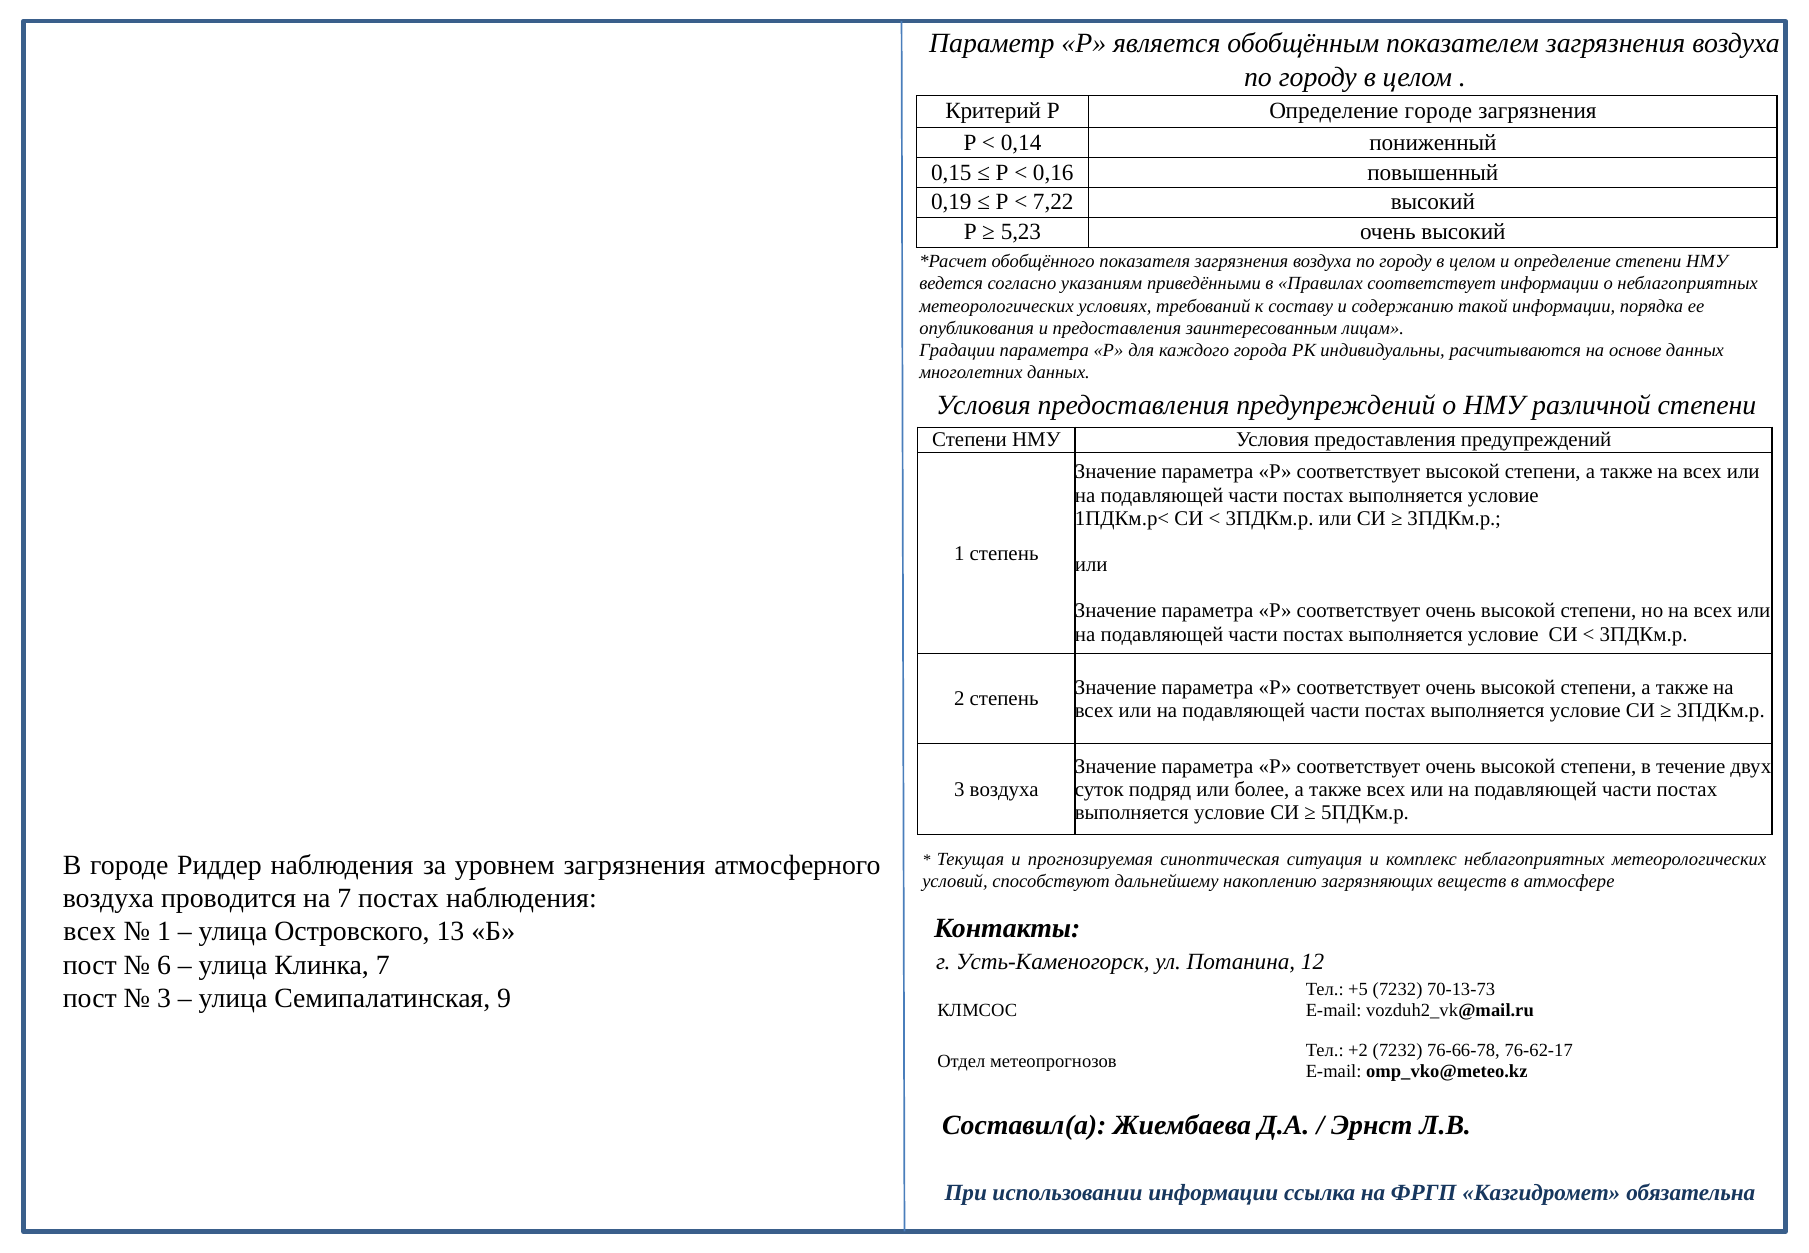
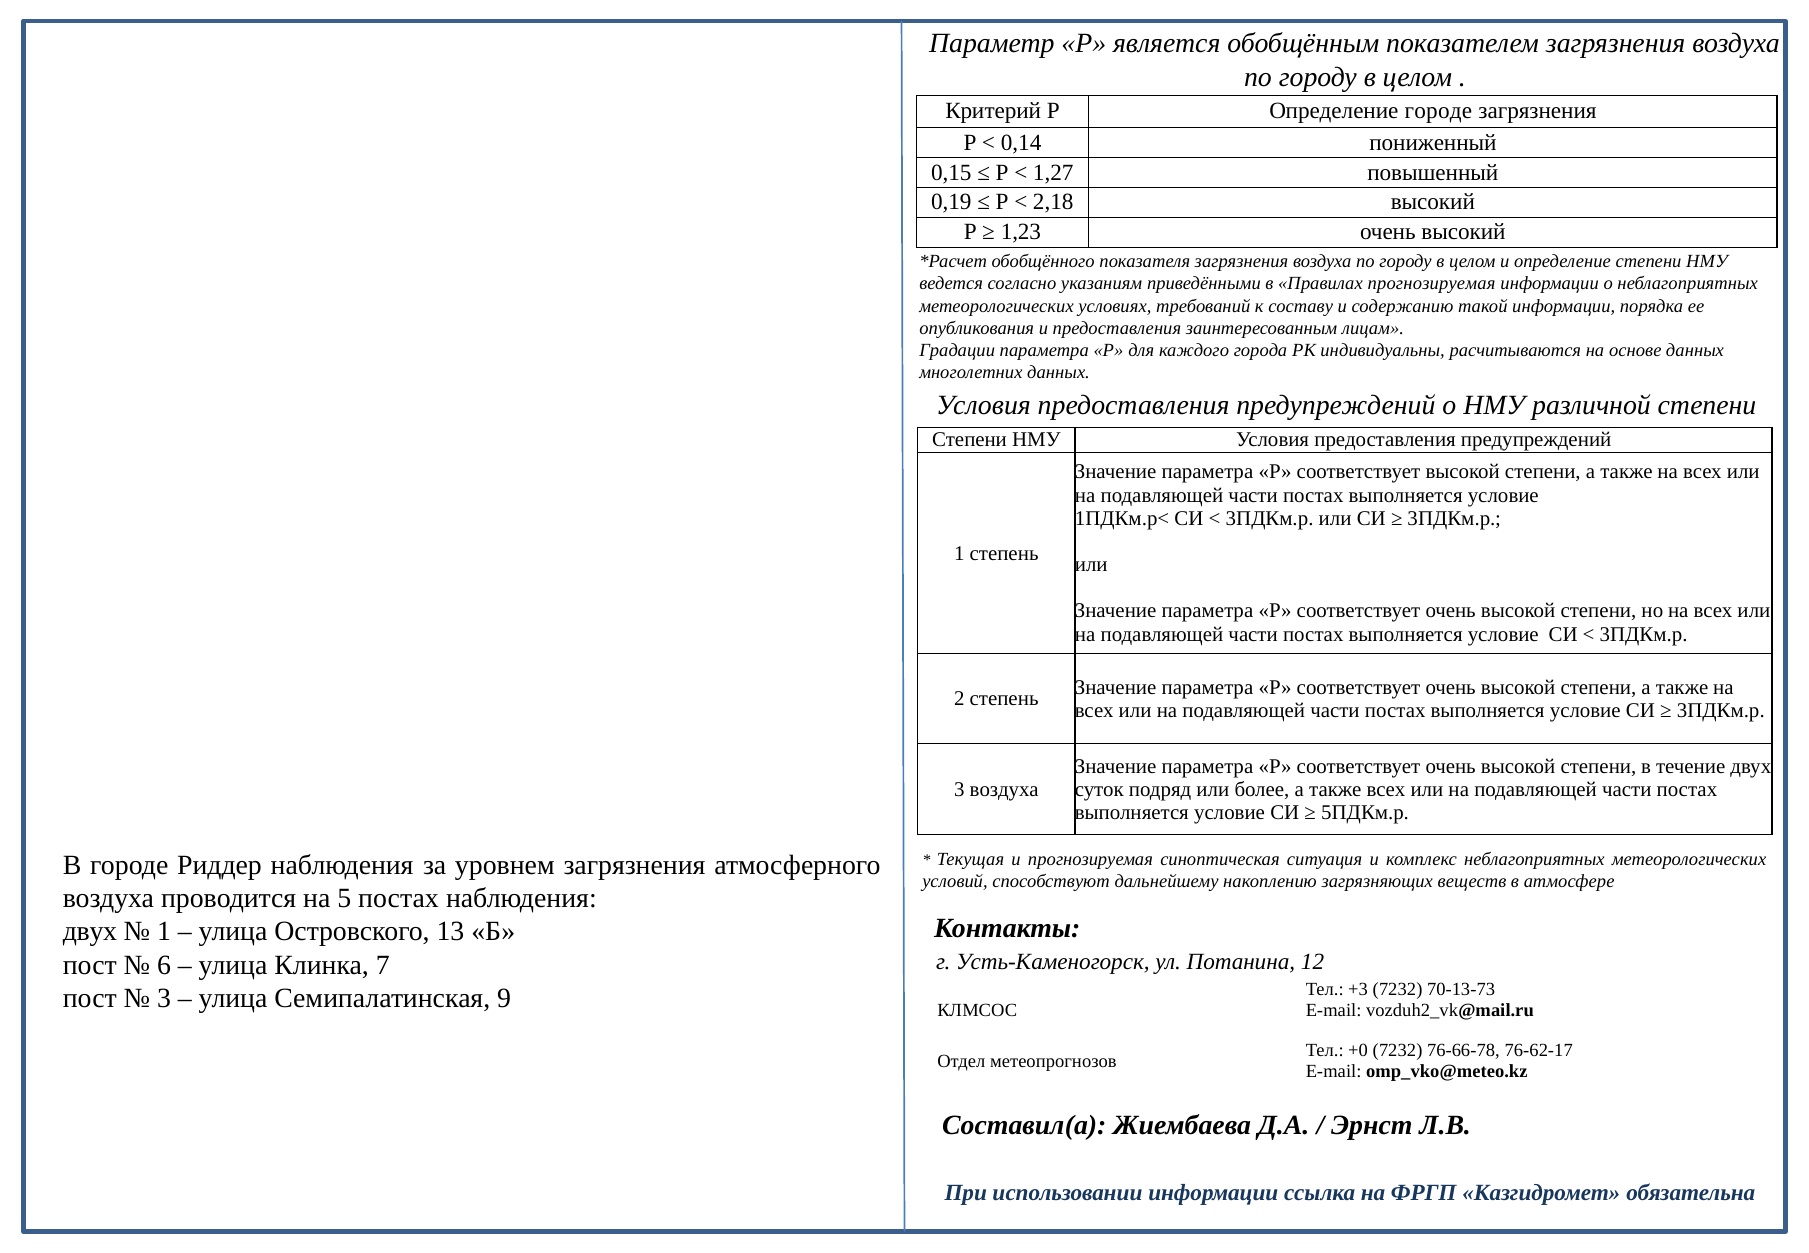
0,16: 0,16 -> 1,27
7,22: 7,22 -> 2,18
5,23: 5,23 -> 1,23
Правилах соответствует: соответствует -> прогнозируемая
на 7: 7 -> 5
всех at (90, 931): всех -> двух
+5: +5 -> +3
+2: +2 -> +0
